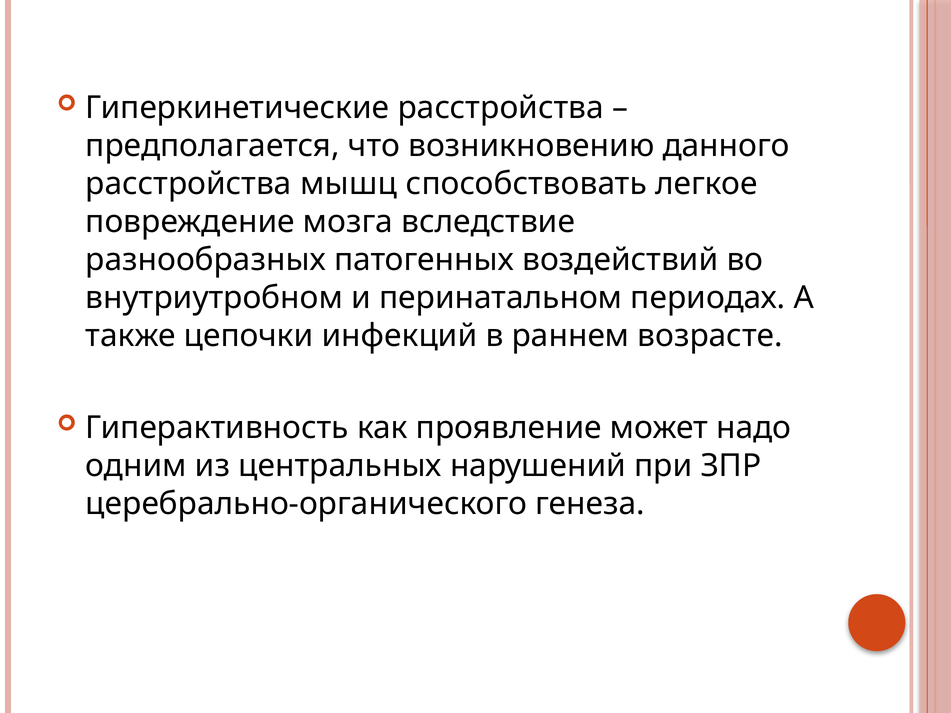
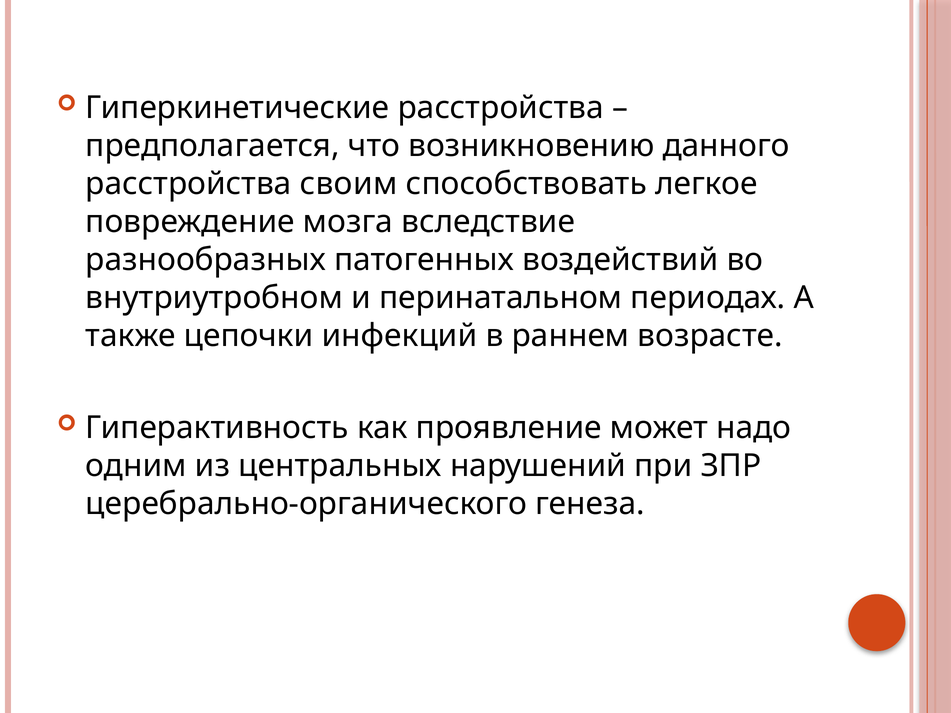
мышц: мышц -> своим
